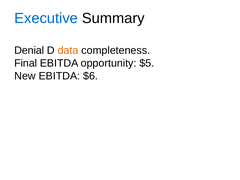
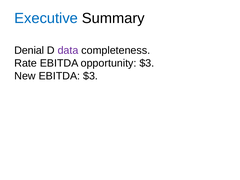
data colour: orange -> purple
Final: Final -> Rate
opportunity $5: $5 -> $3
EBITDA $6: $6 -> $3
